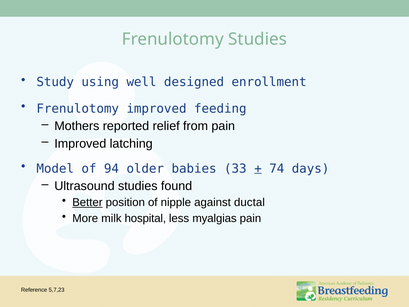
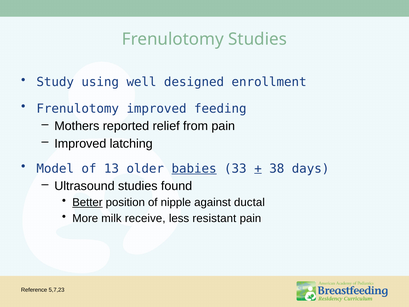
94: 94 -> 13
babies underline: none -> present
74: 74 -> 38
hospital: hospital -> receive
myalgias: myalgias -> resistant
